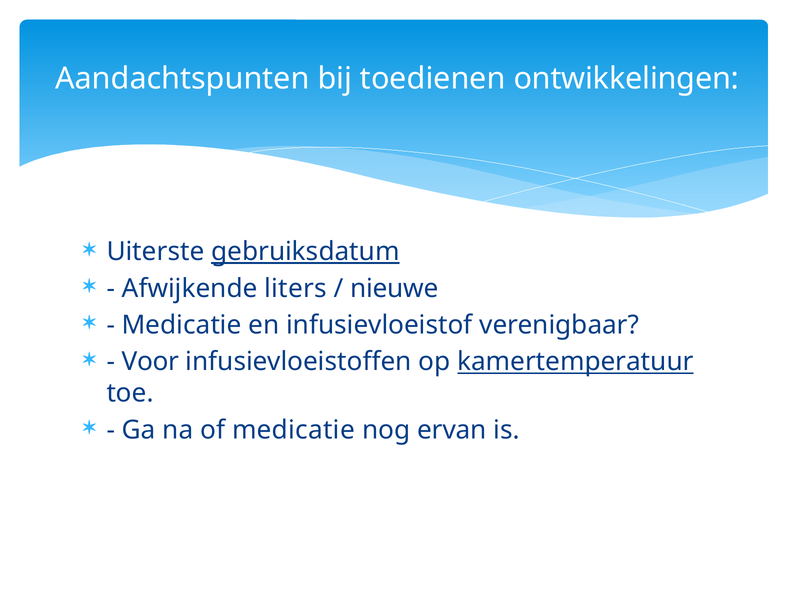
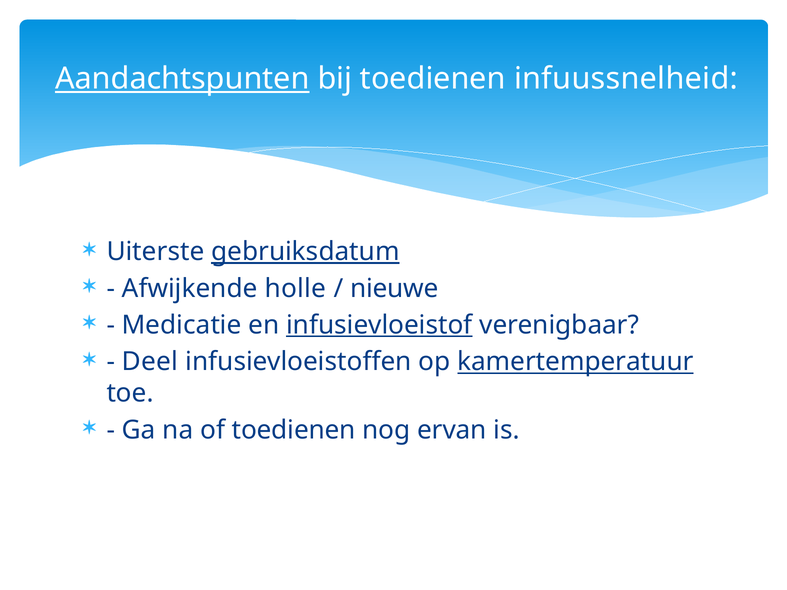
Aandachtspunten underline: none -> present
ontwikkelingen: ontwikkelingen -> infuussnelheid
liters: liters -> holle
infusievloeistof underline: none -> present
Voor: Voor -> Deel
of medicatie: medicatie -> toedienen
